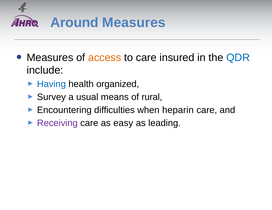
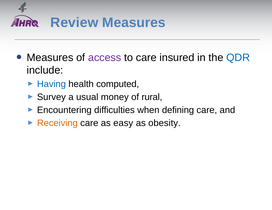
Around: Around -> Review
access colour: orange -> purple
organized: organized -> computed
means: means -> money
heparin: heparin -> defining
Receiving colour: purple -> orange
leading: leading -> obesity
